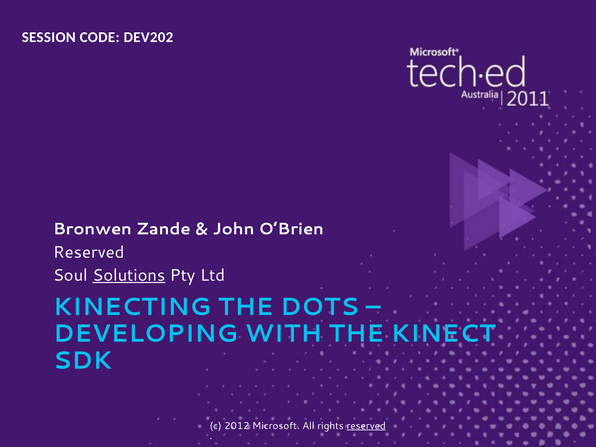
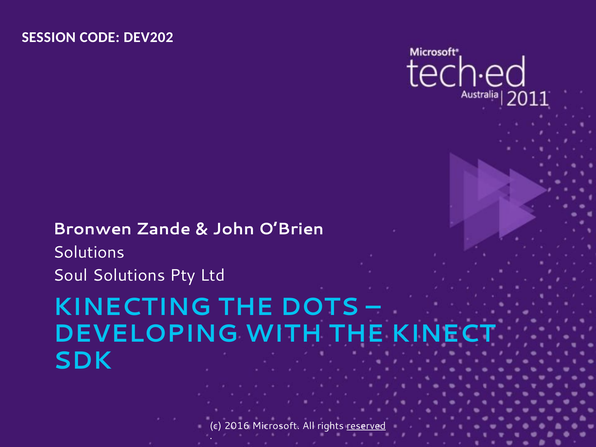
Reserved at (89, 252): Reserved -> Solutions
Solutions at (129, 275) underline: present -> none
2012: 2012 -> 2016
